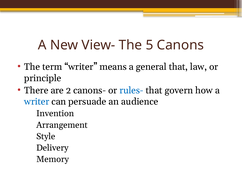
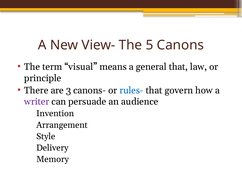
term writer: writer -> visual
2: 2 -> 3
writer at (37, 102) colour: blue -> purple
